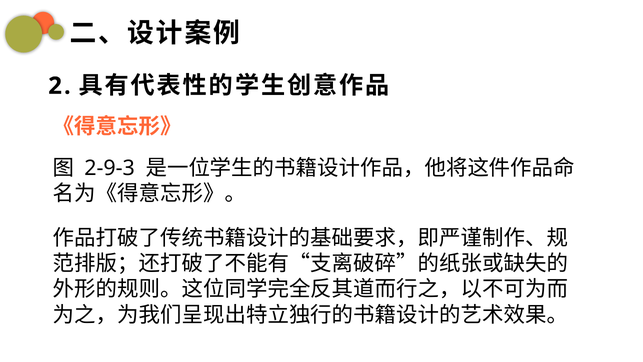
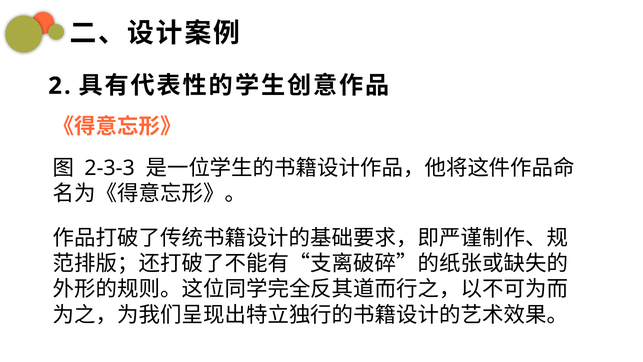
2-9-3: 2-9-3 -> 2-3-3
